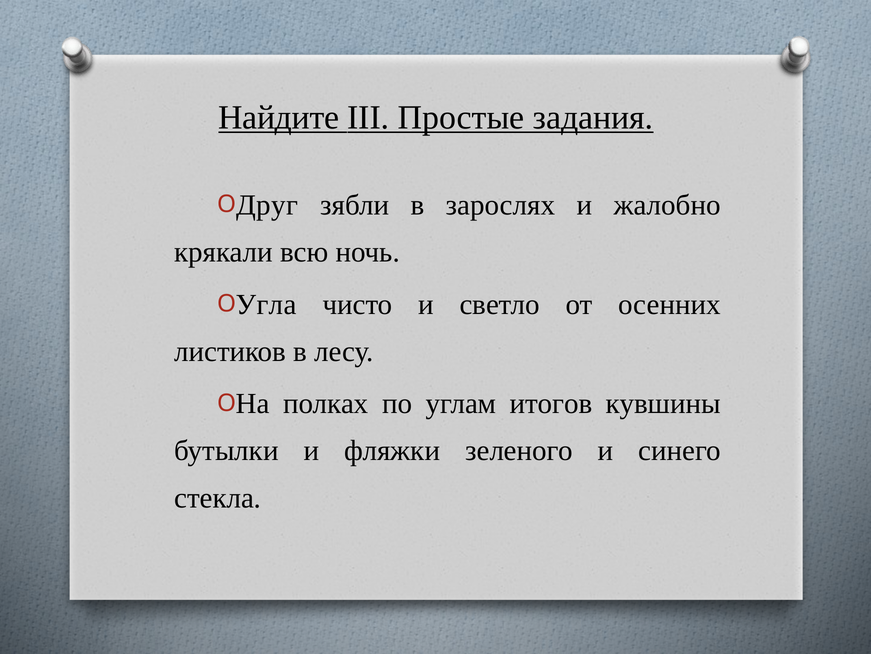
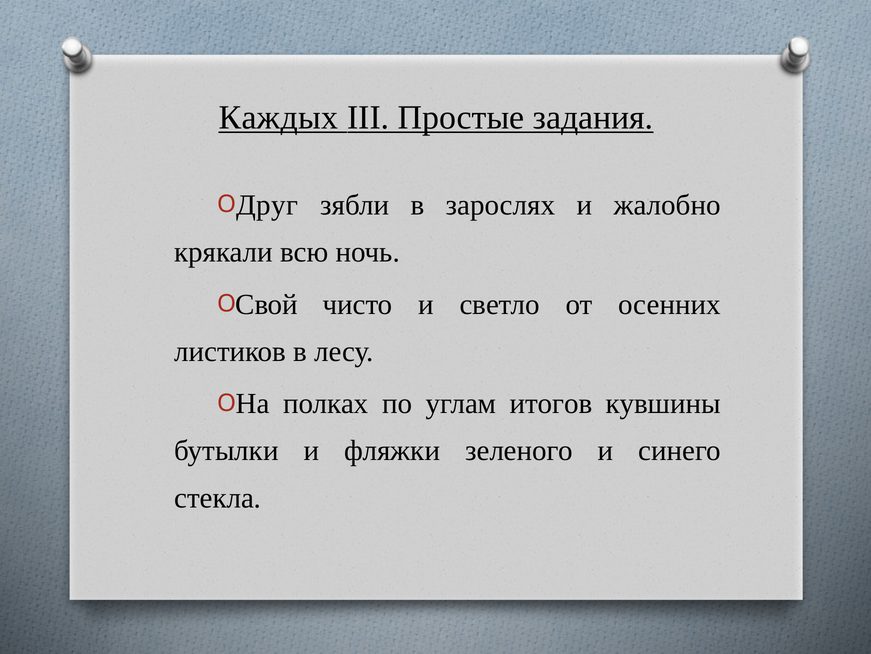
Найдите: Найдите -> Каждых
Угла: Угла -> Свой
